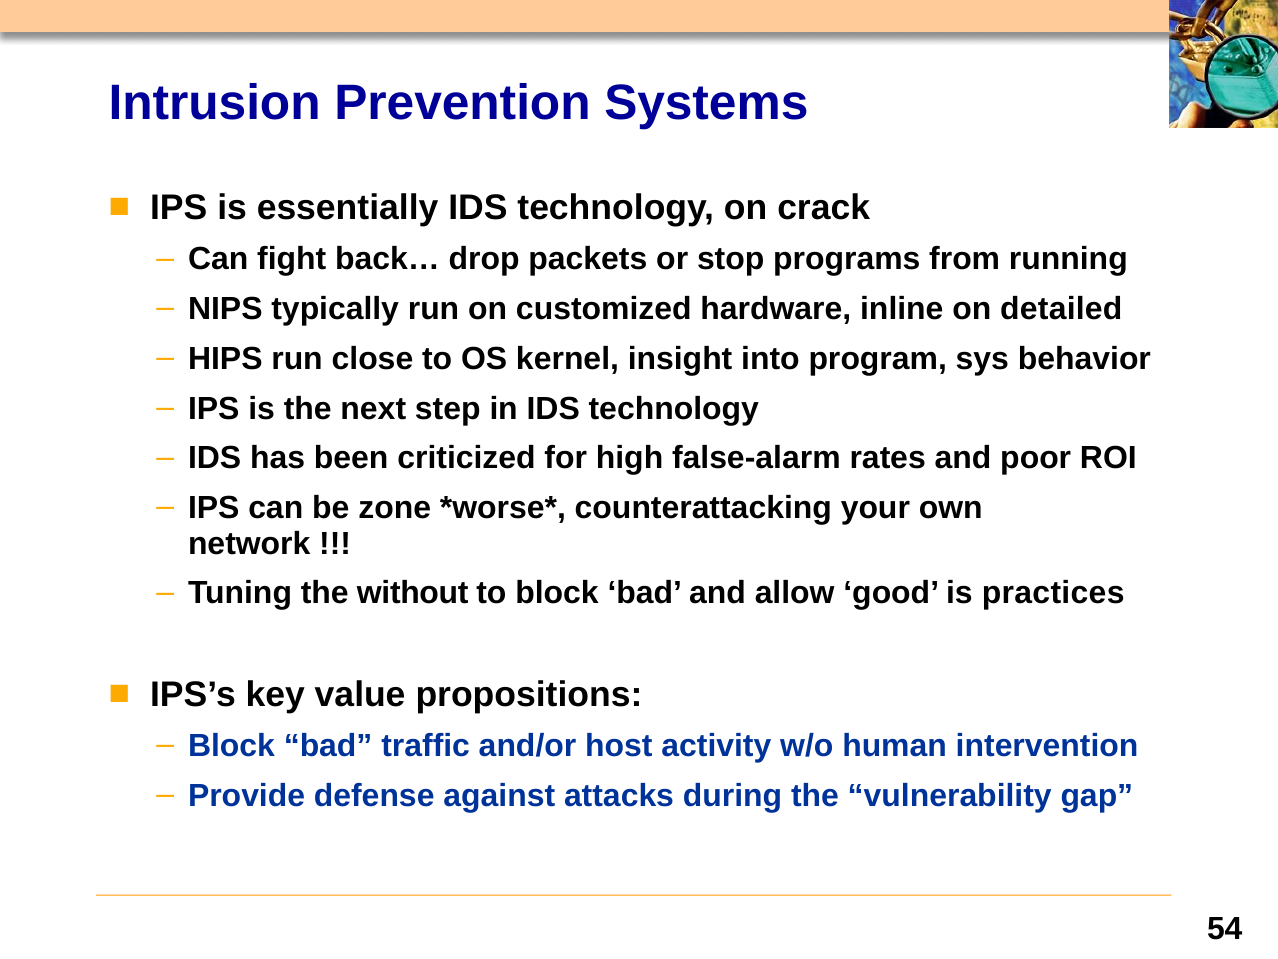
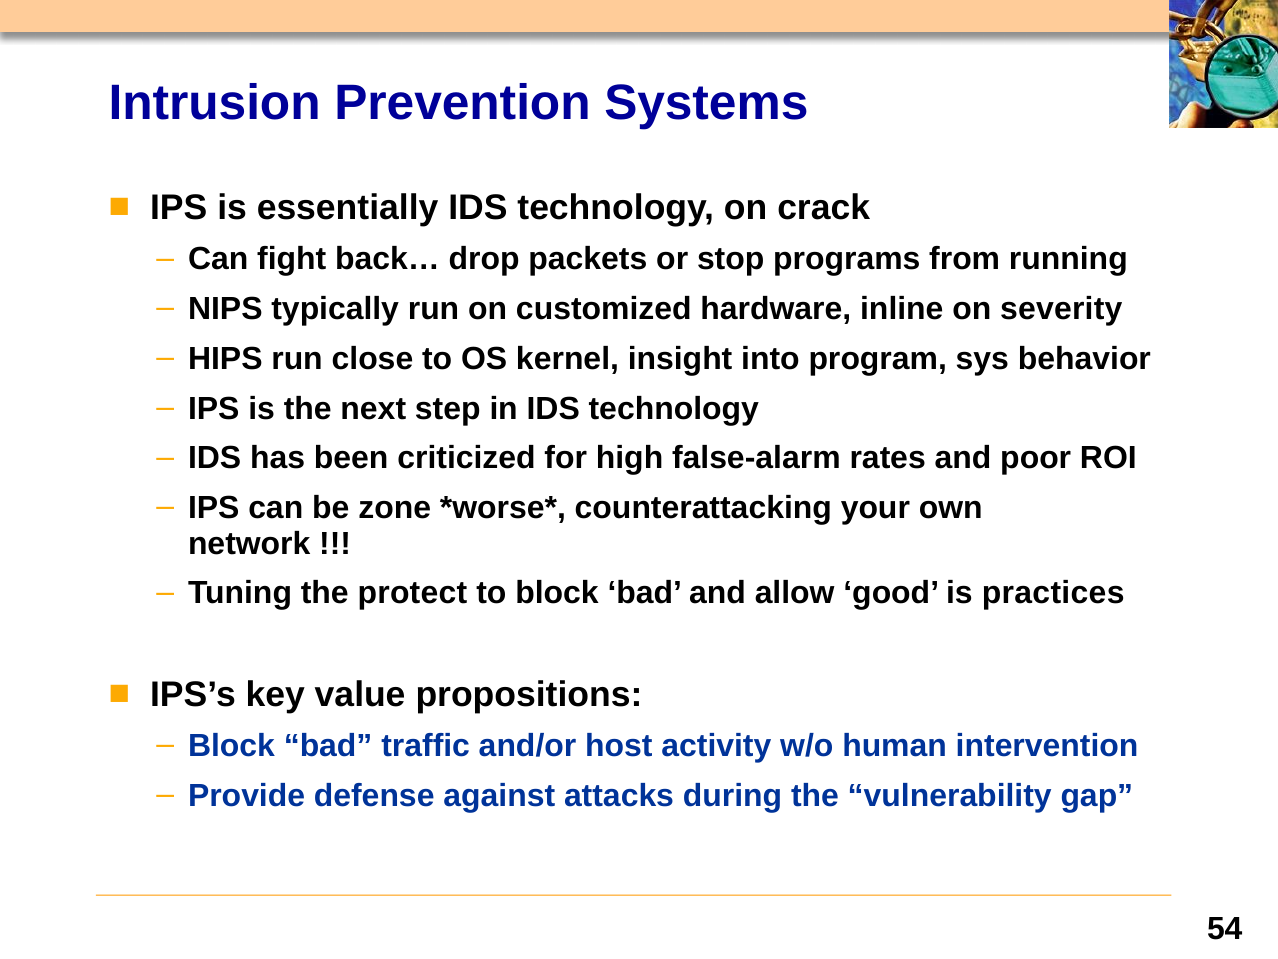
detailed: detailed -> severity
without: without -> protect
